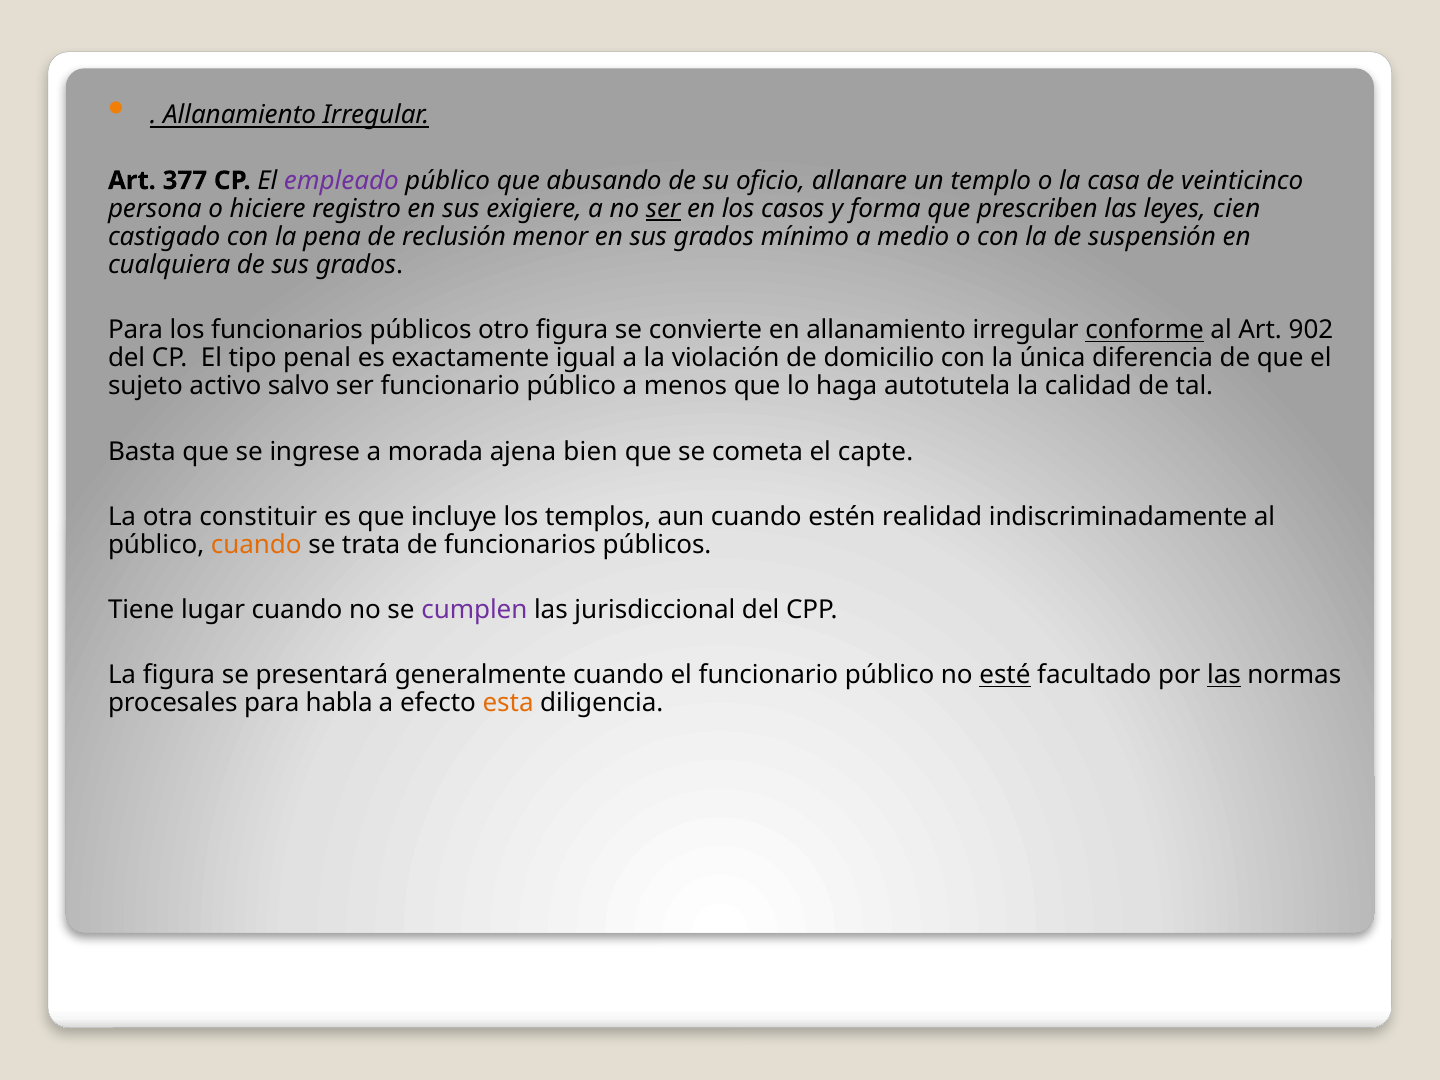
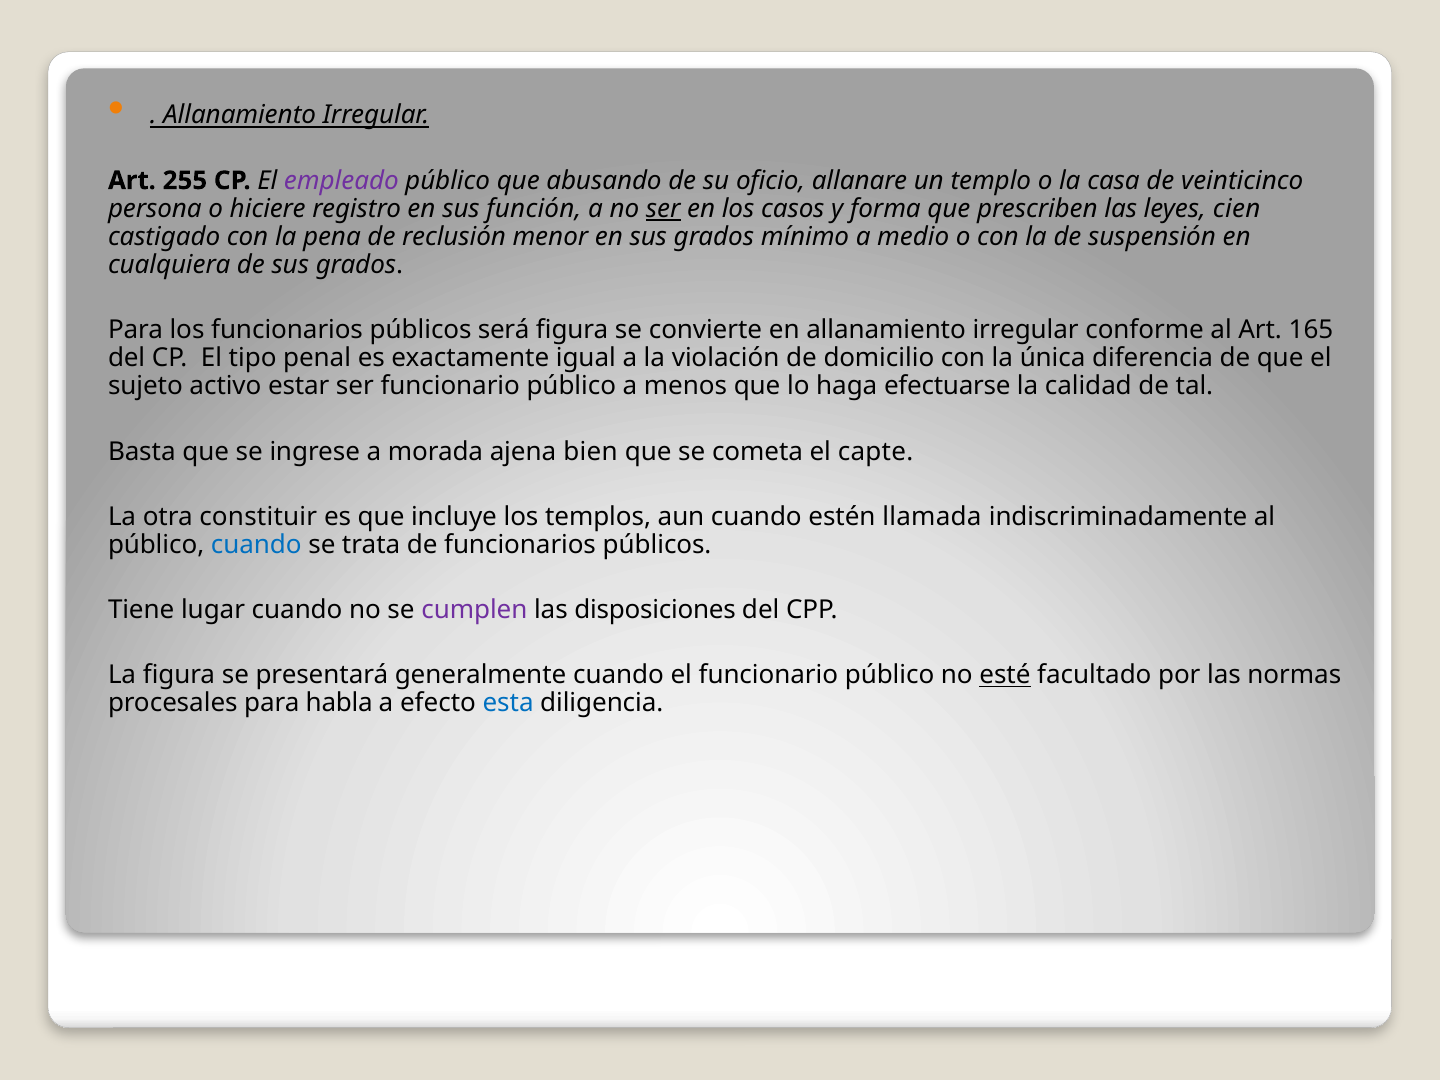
377: 377 -> 255
exigiere: exigiere -> función
otro: otro -> será
conforme underline: present -> none
902: 902 -> 165
salvo: salvo -> estar
autotutela: autotutela -> efectuarse
realidad: realidad -> llamada
cuando at (256, 545) colour: orange -> blue
jurisdiccional: jurisdiccional -> disposiciones
las at (1224, 675) underline: present -> none
esta colour: orange -> blue
